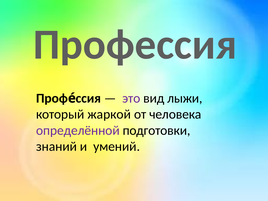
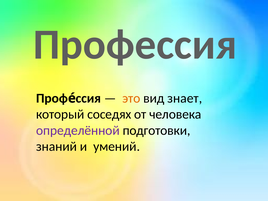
это colour: purple -> orange
лыжи: лыжи -> знает
жаркой: жаркой -> соседях
